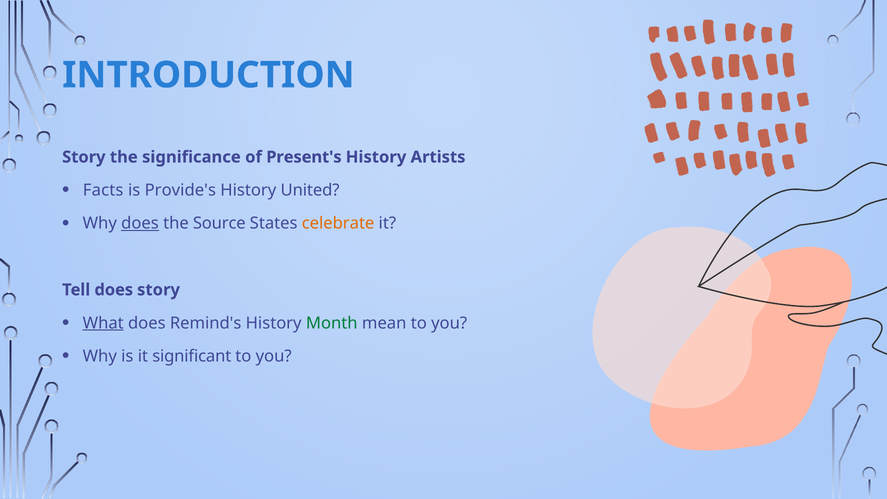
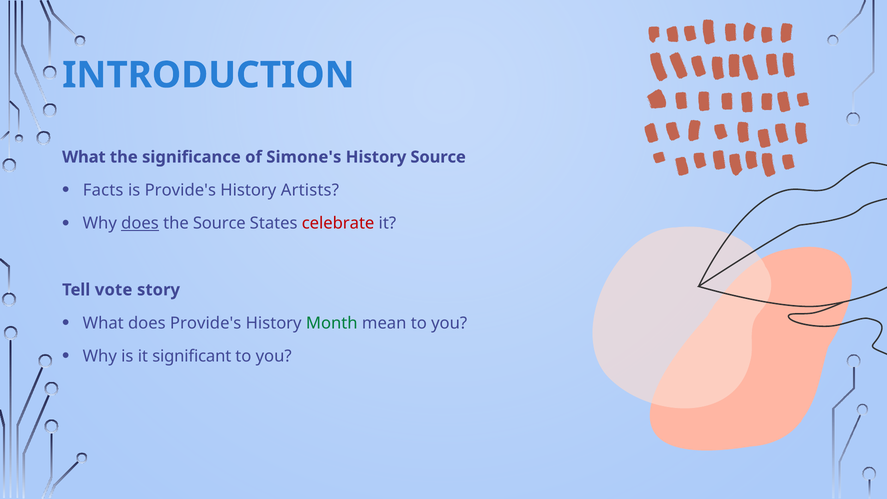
Story at (84, 157): Story -> What
Present's: Present's -> Simone's
History Artists: Artists -> Source
United: United -> Artists
celebrate colour: orange -> red
Tell does: does -> vote
What at (103, 323) underline: present -> none
does Remind's: Remind's -> Provide's
